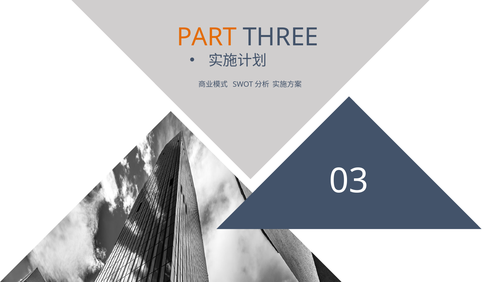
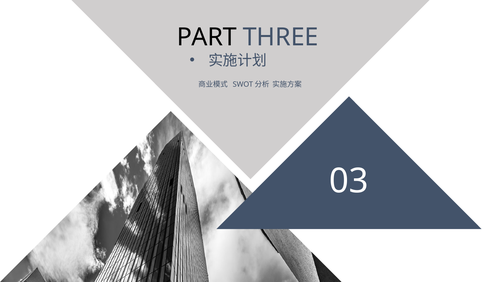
PART colour: orange -> black
